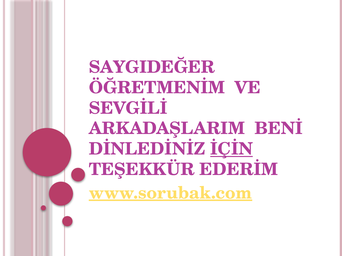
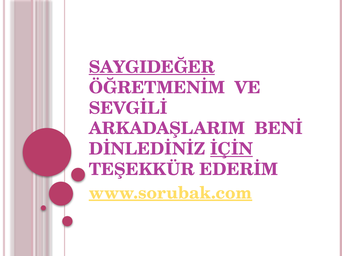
SAYGIDEĞER underline: none -> present
